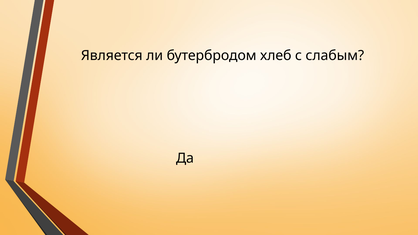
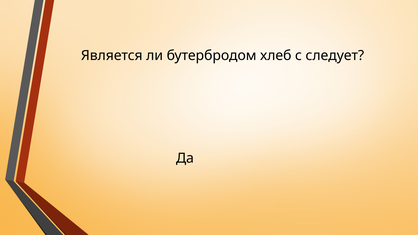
слабым: слабым -> следует
